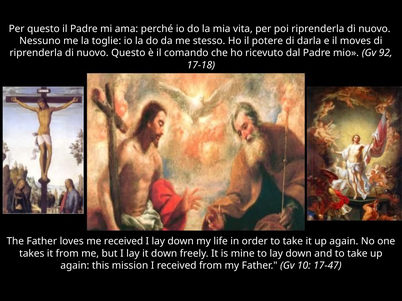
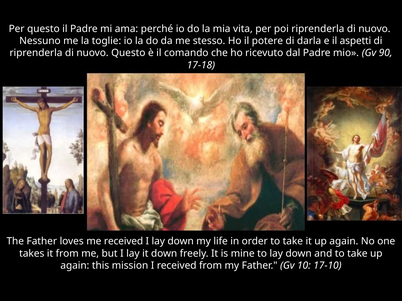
moves: moves -> aspetti
92: 92 -> 90
17-47: 17-47 -> 17-10
